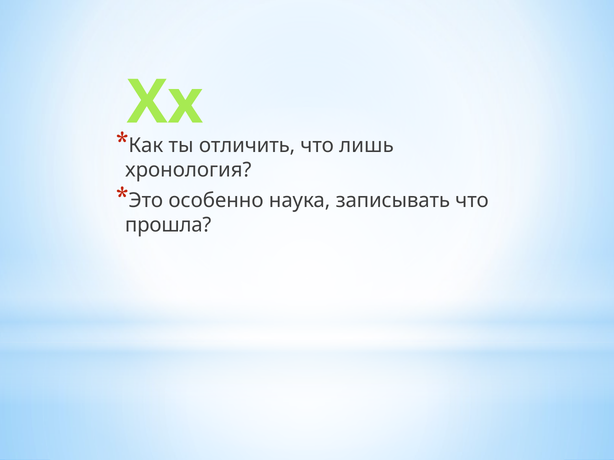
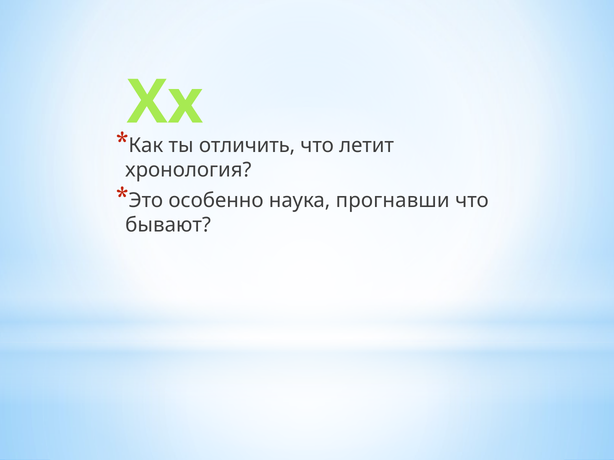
лишь: лишь -> летит
записывать: записывать -> прогнавши
прошла: прошла -> бывают
